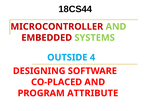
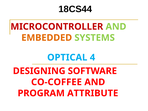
EMBEDDED colour: red -> orange
OUTSIDE: OUTSIDE -> OPTICAL
CO-PLACED: CO-PLACED -> CO-COFFEE
